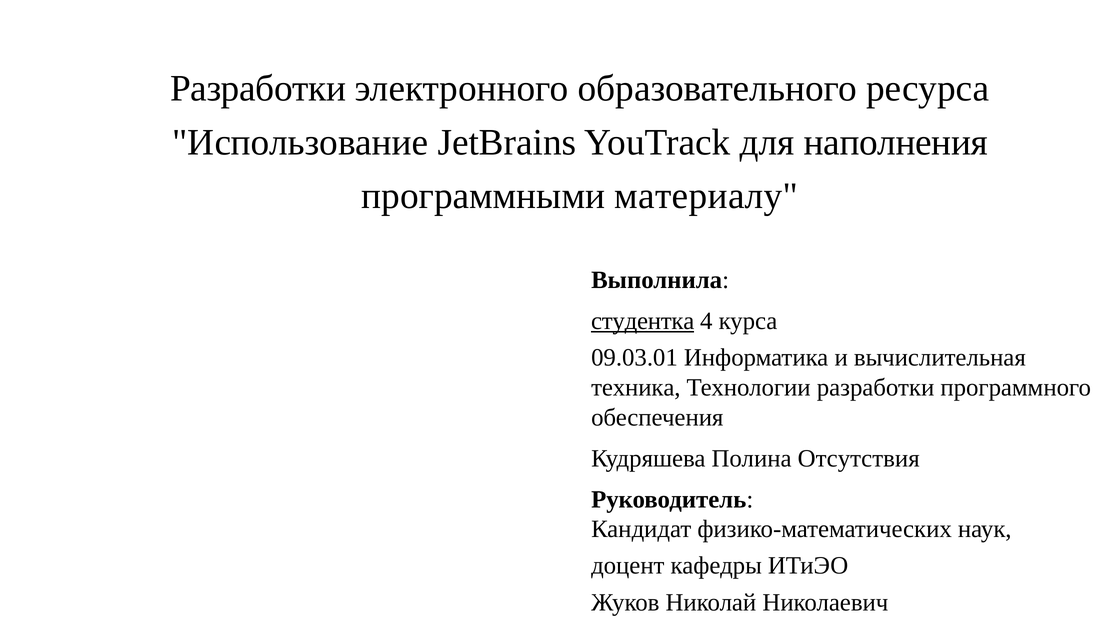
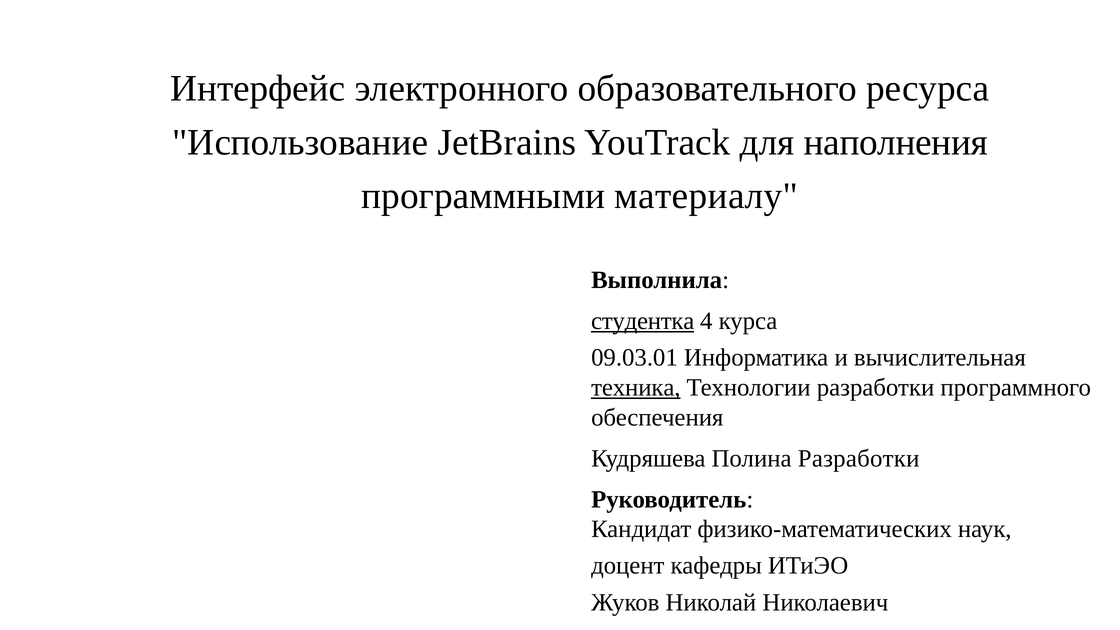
Разработки at (258, 89): Разработки -> Интерфейс
техника underline: none -> present
Полина Отсутствия: Отсутствия -> Разработки
